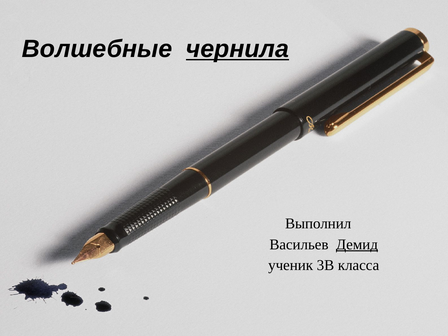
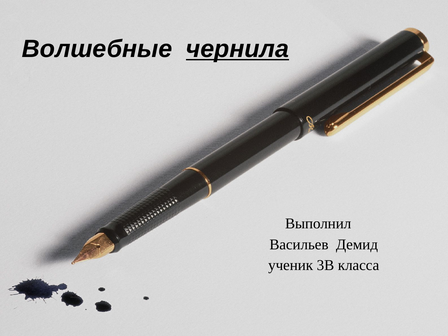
Демид underline: present -> none
